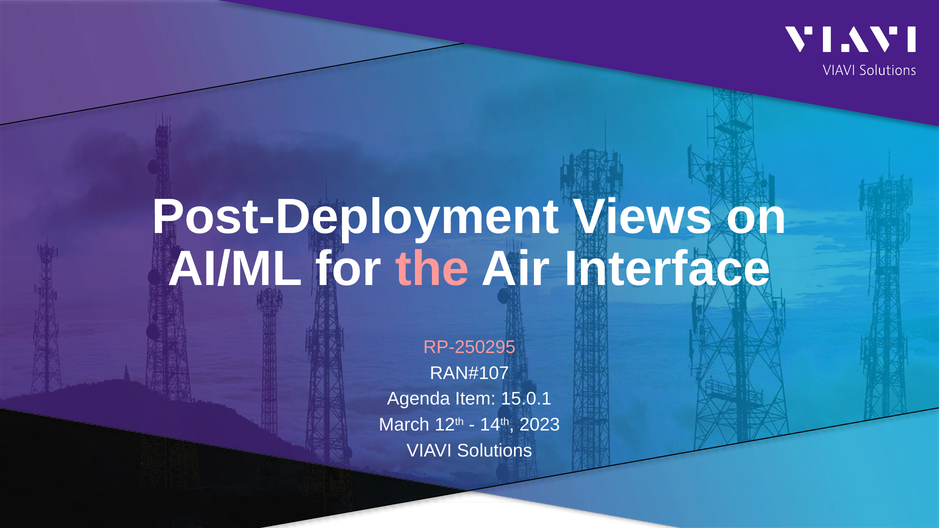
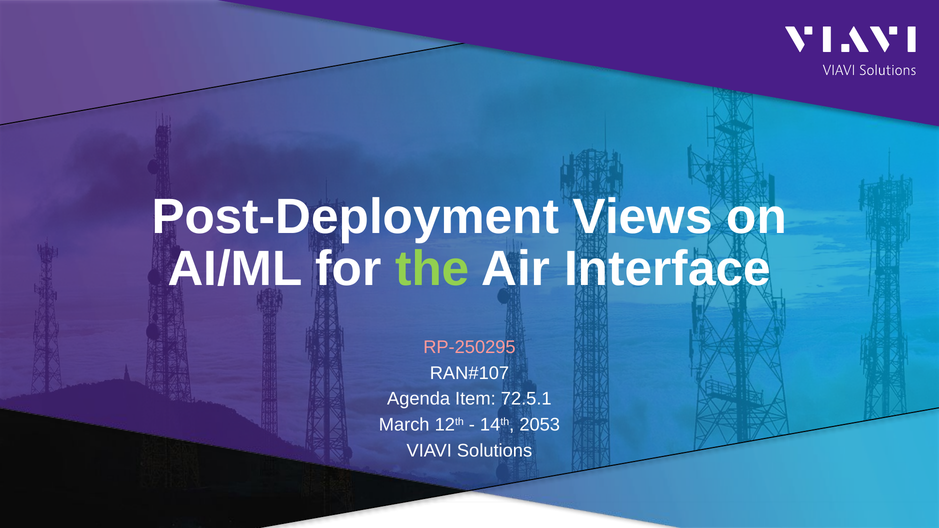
the colour: pink -> light green
15.0.1: 15.0.1 -> 72.5.1
2023: 2023 -> 2053
